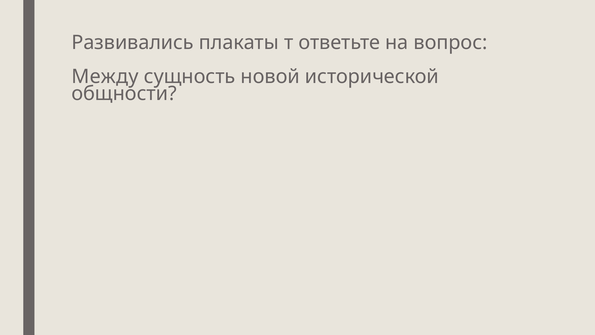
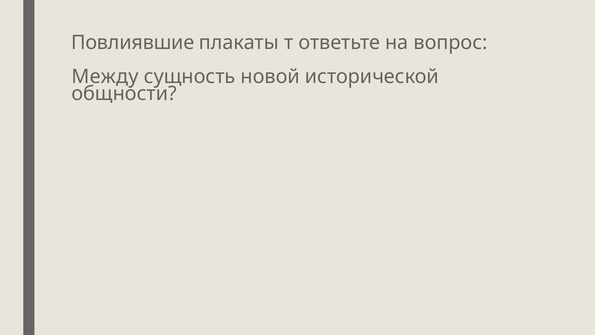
Развивались: Развивались -> Повлиявшие
